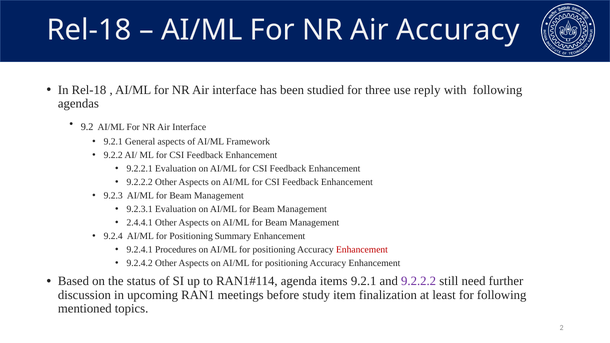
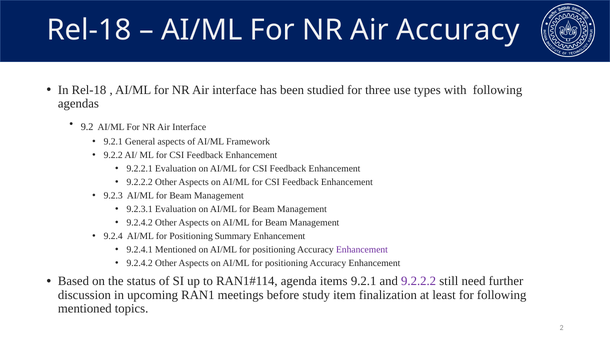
reply: reply -> types
2.4.4.1 at (140, 223): 2.4.4.1 -> 9.2.4.2
9.2.4.1 Procedures: Procedures -> Mentioned
Enhancement at (362, 250) colour: red -> purple
